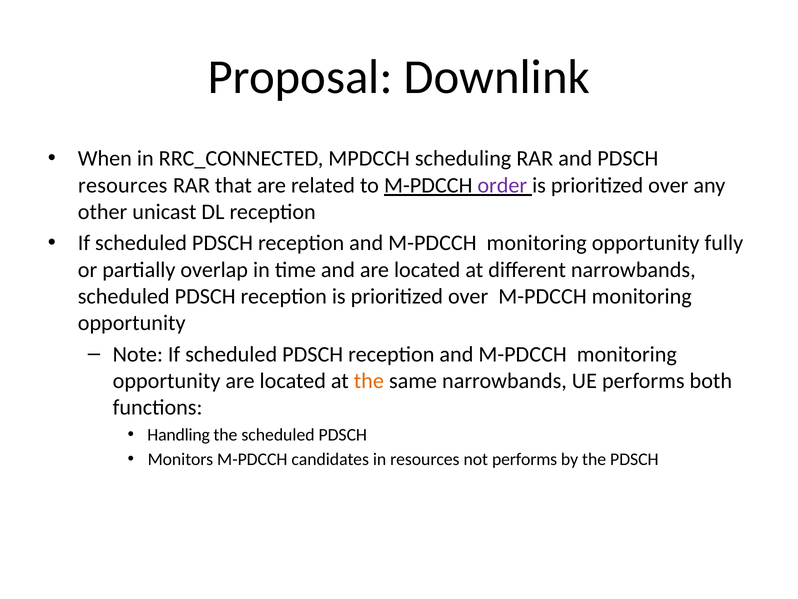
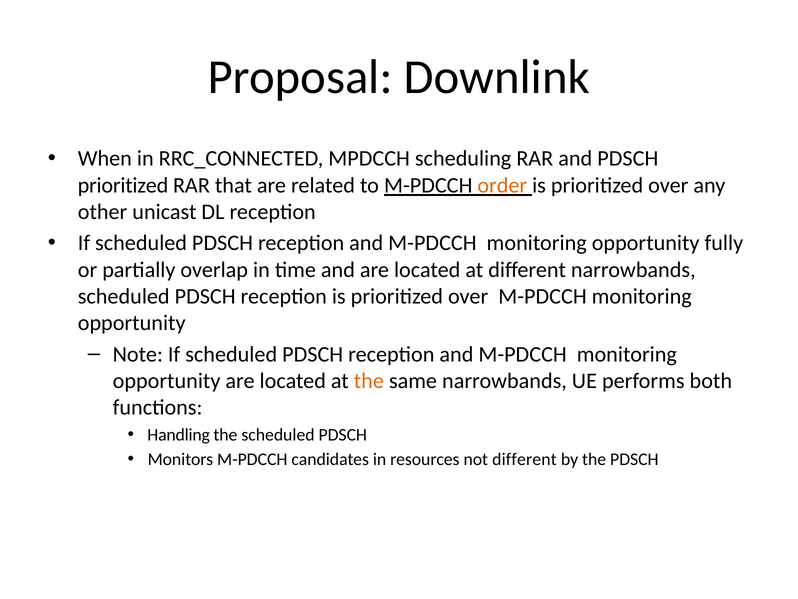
resources at (123, 185): resources -> prioritized
order colour: purple -> orange
not performs: performs -> different
